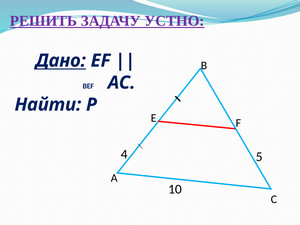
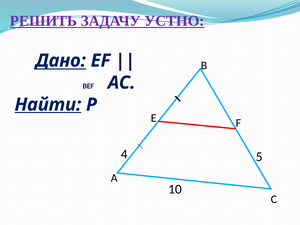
Найти underline: none -> present
